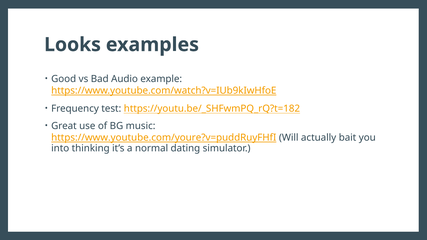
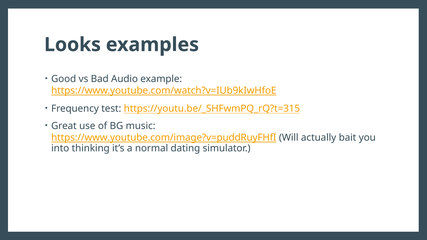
https://youtu.be/_SHFwmPQ_rQ?t=182: https://youtu.be/_SHFwmPQ_rQ?t=182 -> https://youtu.be/_SHFwmPQ_rQ?t=315
https://www.youtube.com/youre?v=puddRuyFHfI: https://www.youtube.com/youre?v=puddRuyFHfI -> https://www.youtube.com/image?v=puddRuyFHfI
